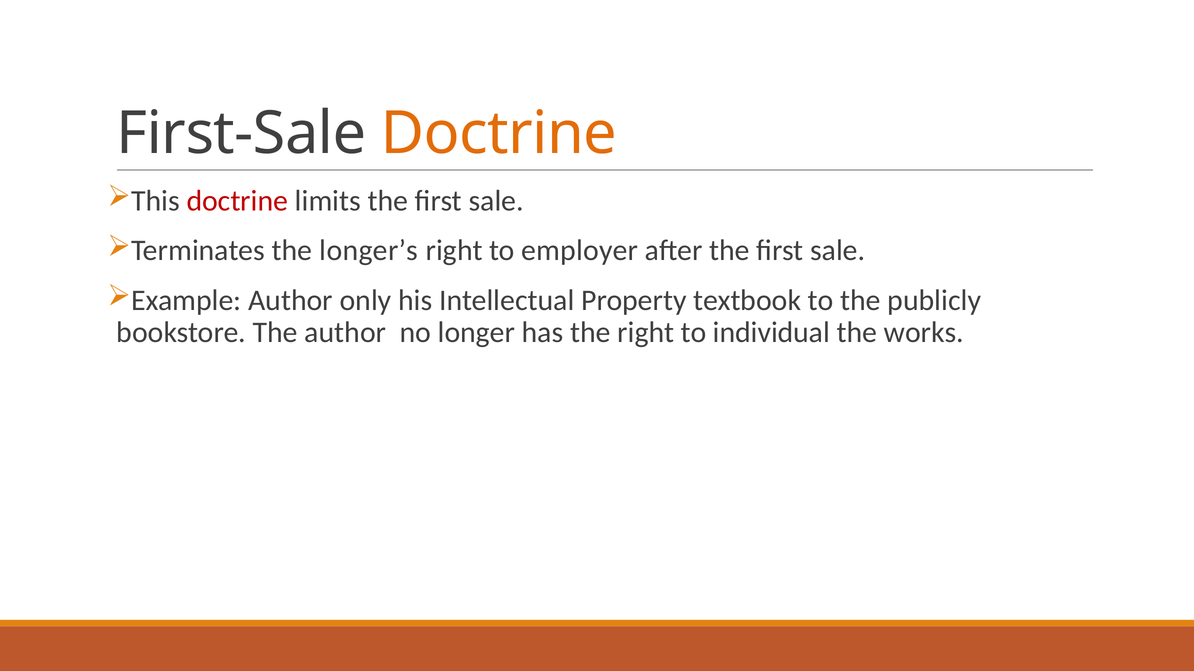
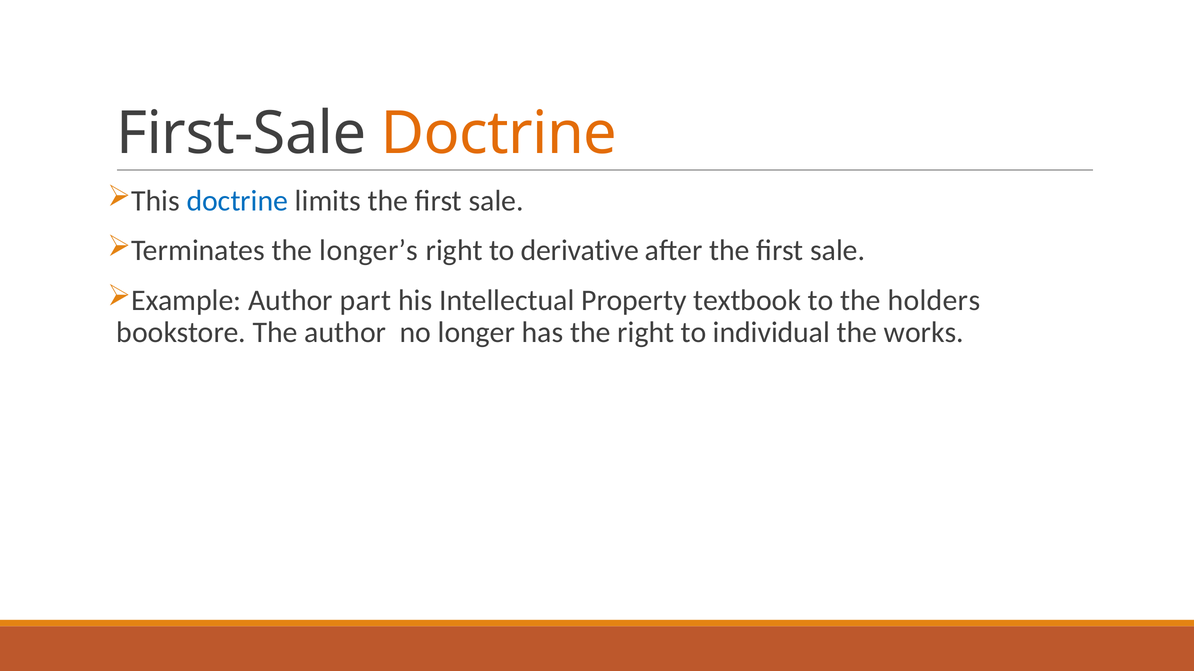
doctrine at (237, 201) colour: red -> blue
employer: employer -> derivative
only: only -> part
publicly: publicly -> holders
